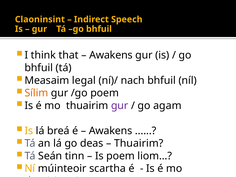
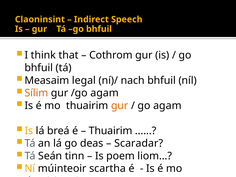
Awakens at (111, 55): Awakens -> Cothrom
/go poem: poem -> agam
gur at (120, 106) colour: purple -> orange
Awakens at (111, 131): Awakens -> Thuairim
Thuairim at (139, 143): Thuairim -> Scaradar
